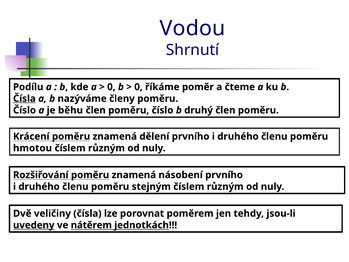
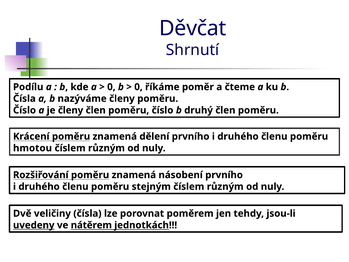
Vodou: Vodou -> Děvčat
Čísla at (24, 99) underline: present -> none
je běhu: běhu -> členy
